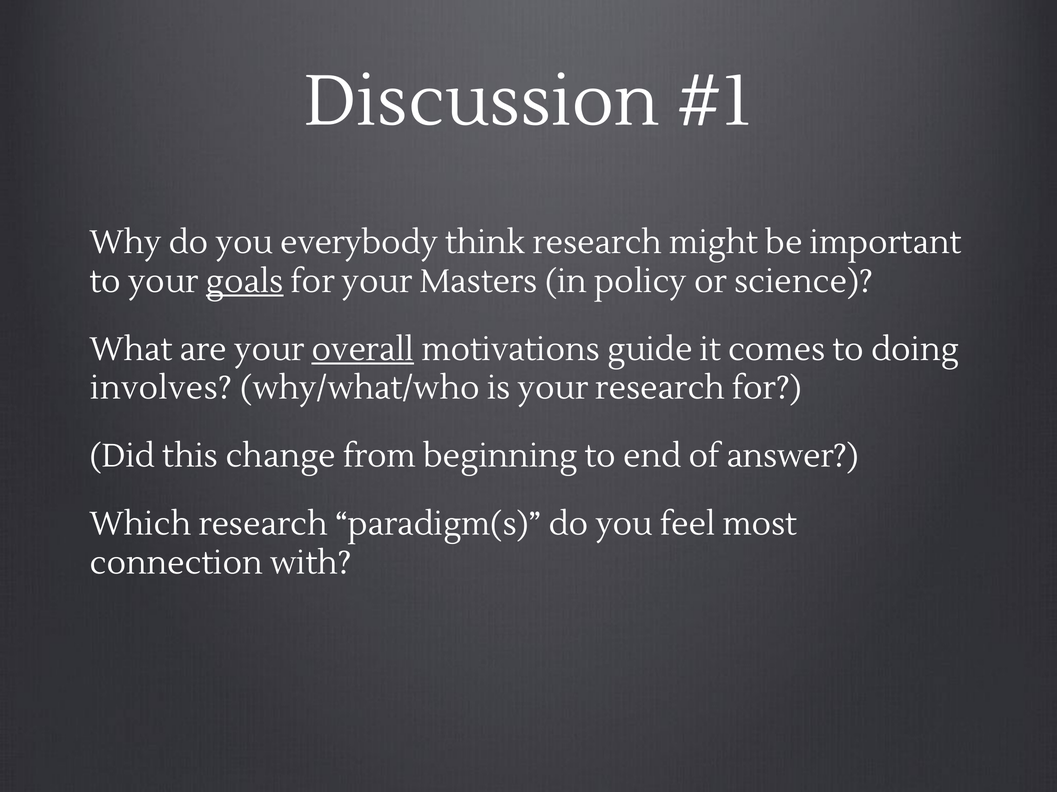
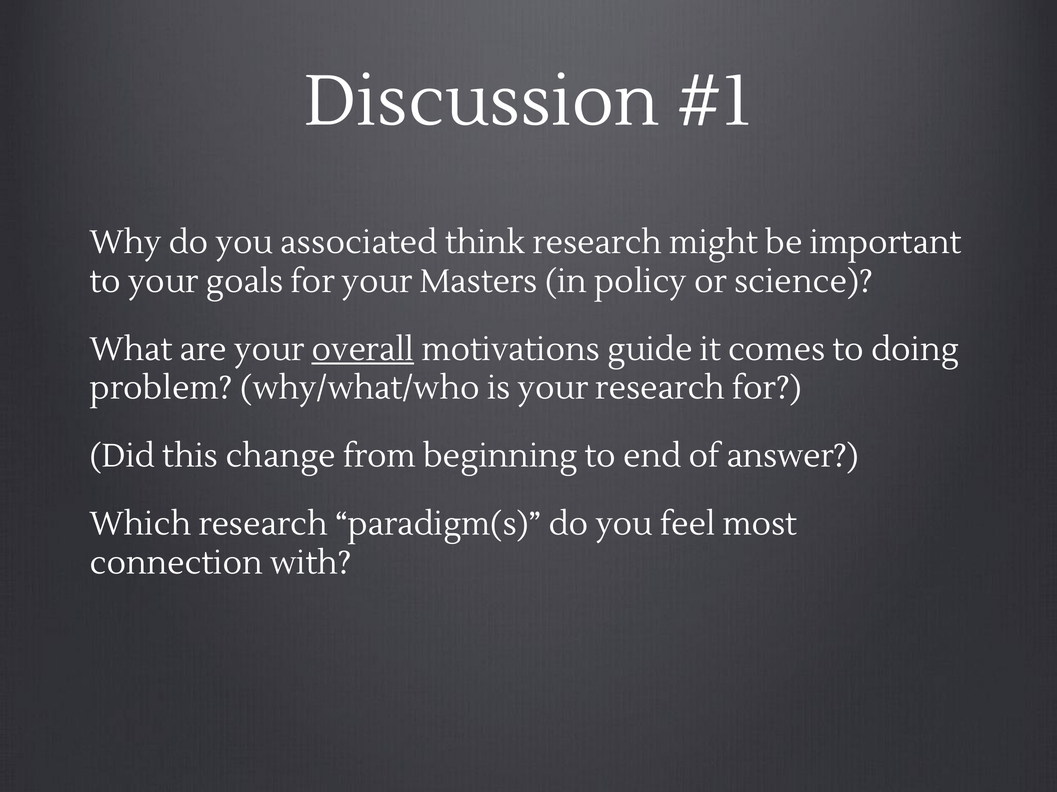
everybody: everybody -> associated
goals underline: present -> none
involves: involves -> problem
